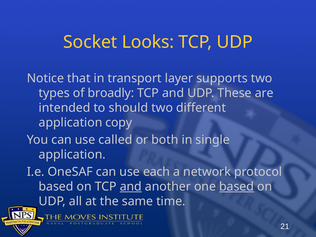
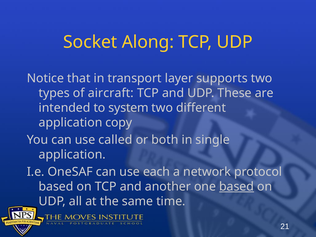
Looks: Looks -> Along
broadly: broadly -> aircraft
should: should -> system
and at (131, 186) underline: present -> none
